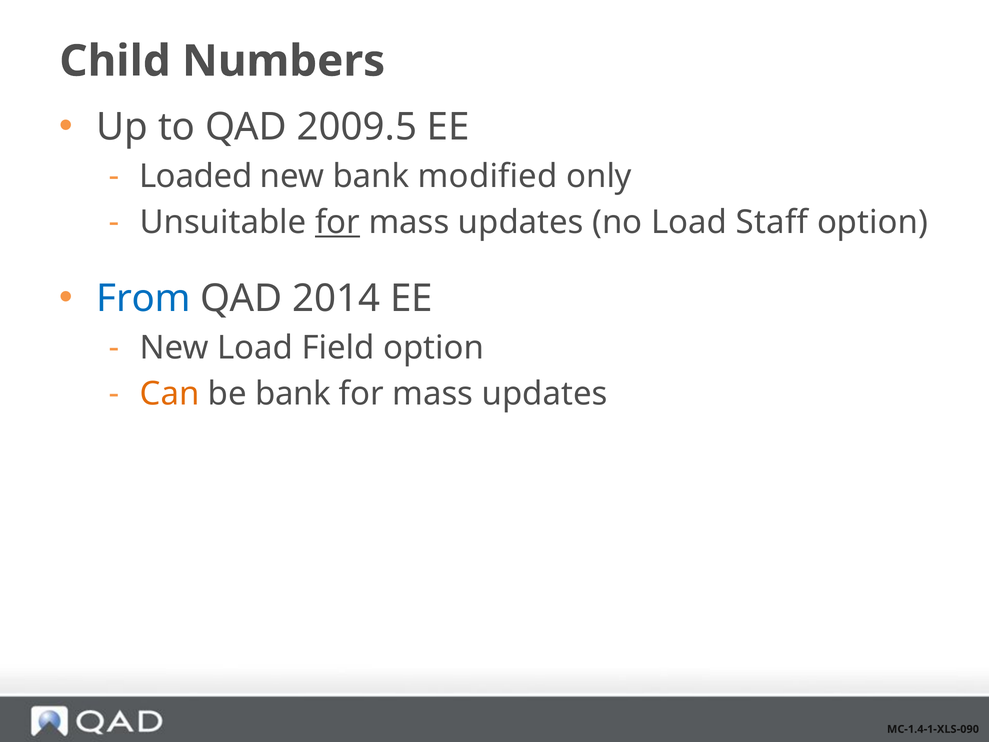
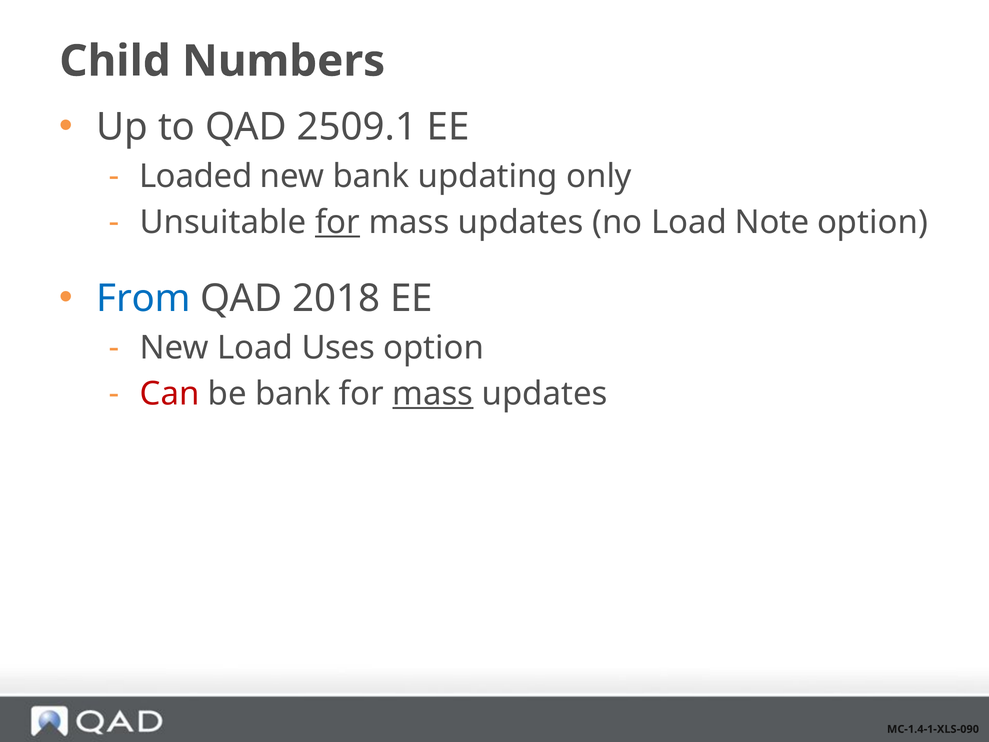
2009.5: 2009.5 -> 2509.1
modified: modified -> updating
Staff: Staff -> Note
2014: 2014 -> 2018
Field: Field -> Uses
Can colour: orange -> red
mass at (433, 394) underline: none -> present
